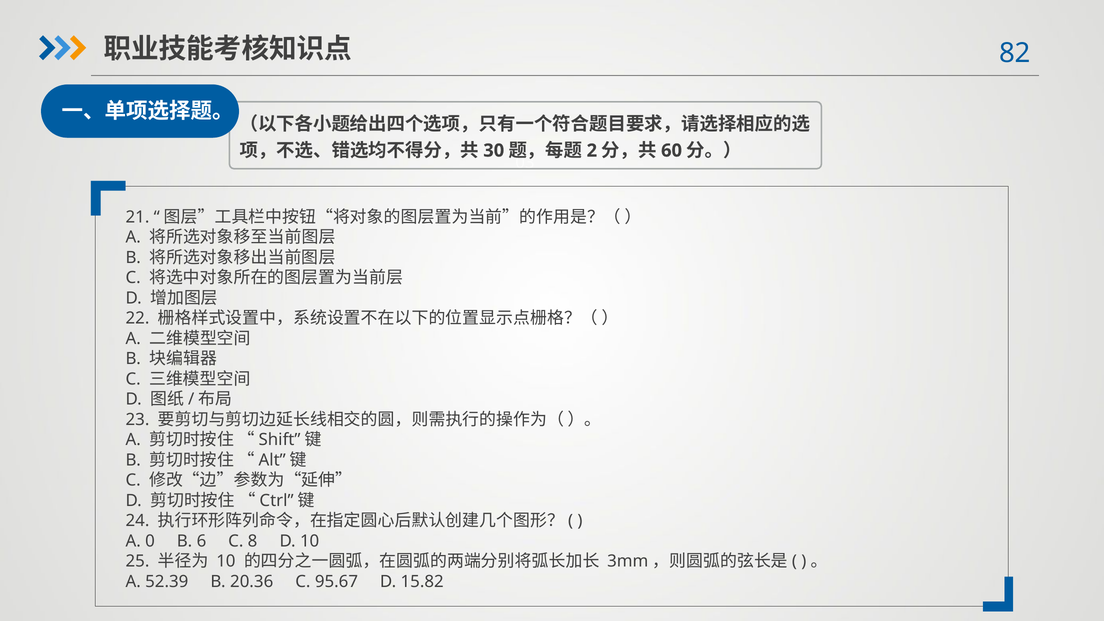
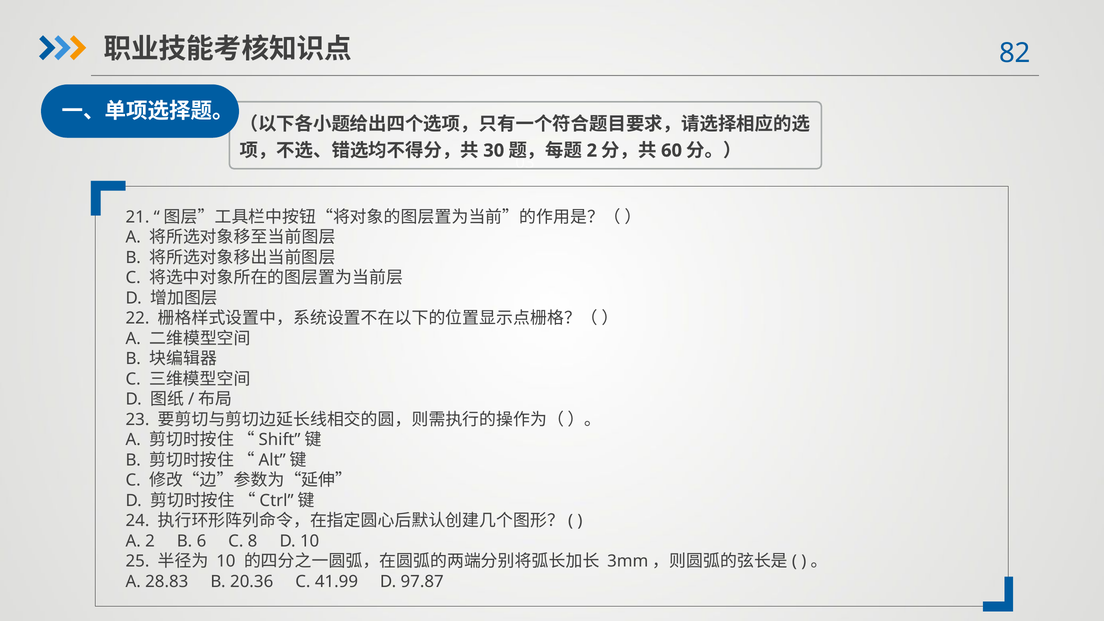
A 0: 0 -> 2
52.39: 52.39 -> 28.83
95.67: 95.67 -> 41.99
15.82: 15.82 -> 97.87
